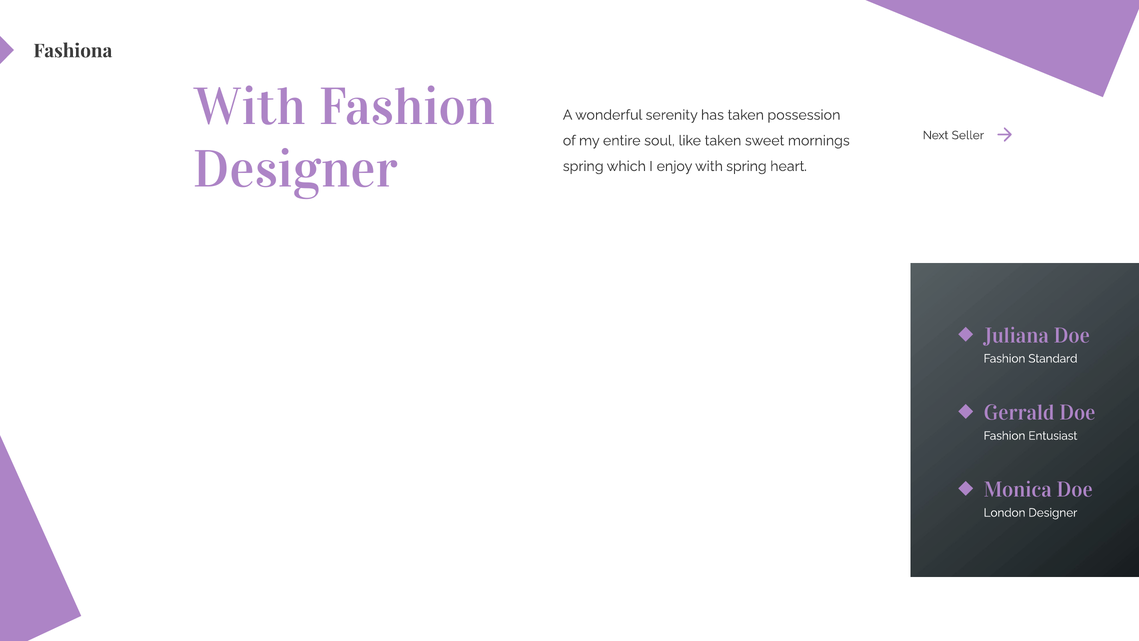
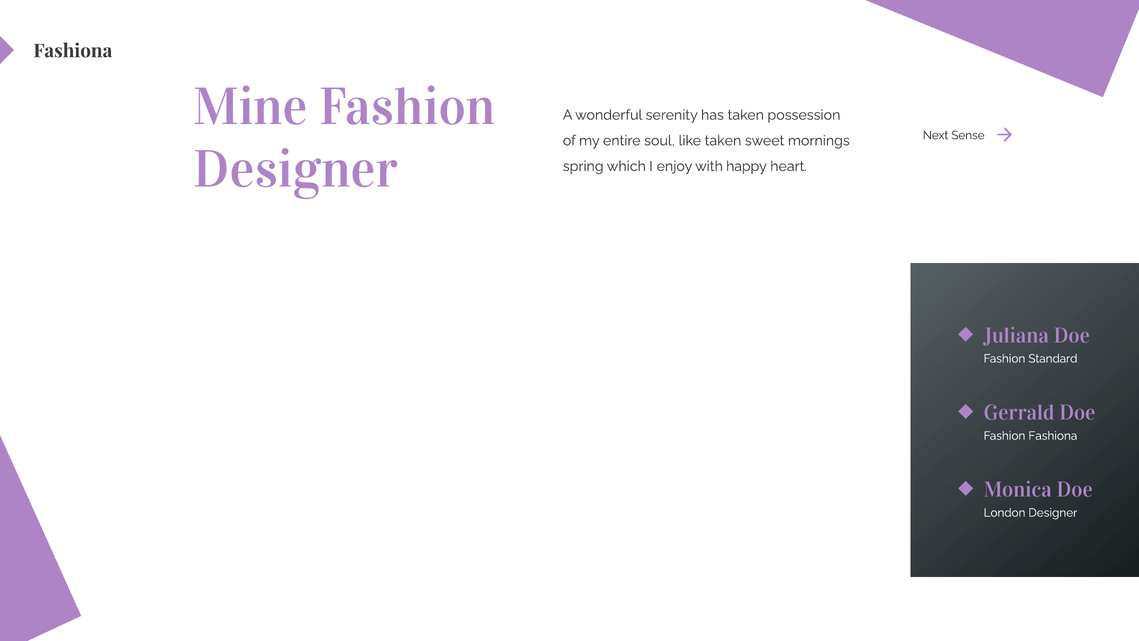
With at (250, 107): With -> Mine
Seller: Seller -> Sense
with spring: spring -> happy
Entusiast: Entusiast -> Fashiona
